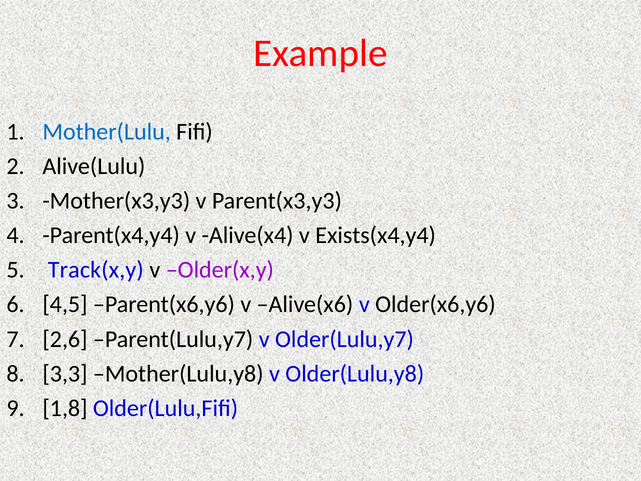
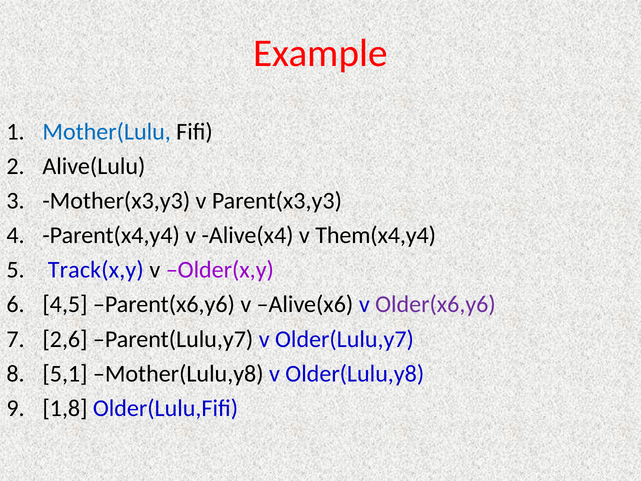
Exists(x4,y4: Exists(x4,y4 -> Them(x4,y4
Older(x6,y6 colour: black -> purple
3,3: 3,3 -> 5,1
